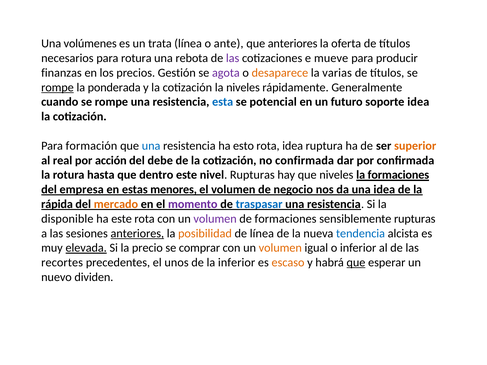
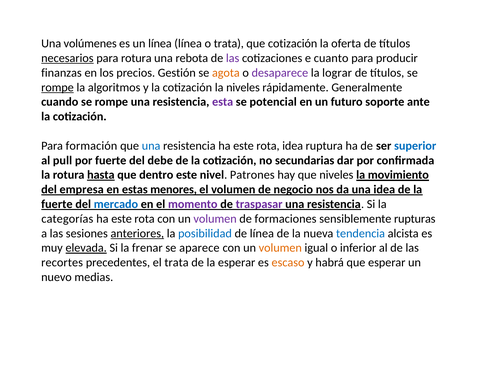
un trata: trata -> línea
o ante: ante -> trata
que anteriores: anteriores -> cotización
necesarios underline: none -> present
mueve: mueve -> cuanto
agota colour: purple -> orange
desaparece colour: orange -> purple
varias: varias -> lograr
ponderada: ponderada -> algoritmos
esta colour: blue -> purple
soporte idea: idea -> ante
resistencia ha esto: esto -> este
superior colour: orange -> blue
real: real -> pull
por acción: acción -> fuerte
no confirmada: confirmada -> secundarias
hasta underline: none -> present
nivel Rupturas: Rupturas -> Patrones
la formaciones: formaciones -> movimiento
rápida at (57, 204): rápida -> fuerte
mercado colour: orange -> blue
traspasar colour: blue -> purple
disponible: disponible -> categorías
posibilidad colour: orange -> blue
precio: precio -> frenar
comprar: comprar -> aparece
el unos: unos -> trata
la inferior: inferior -> esperar
que at (356, 263) underline: present -> none
dividen: dividen -> medias
